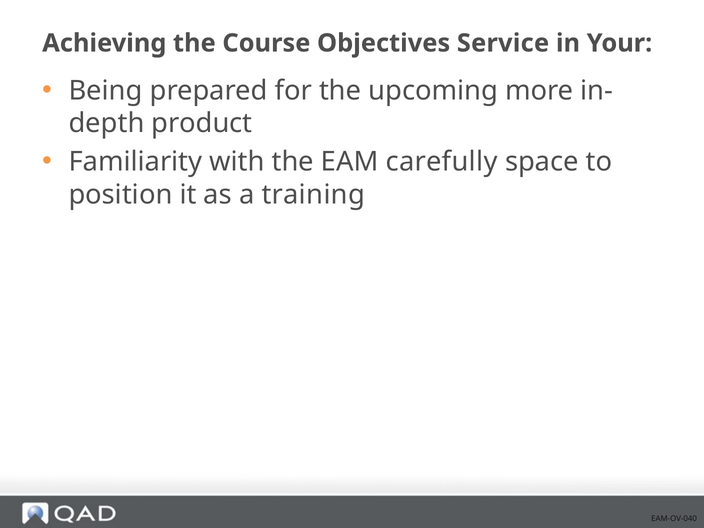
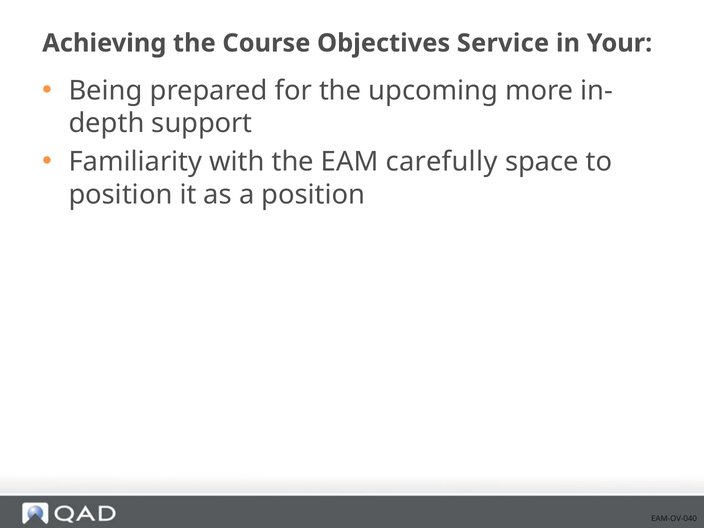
product: product -> support
a training: training -> position
